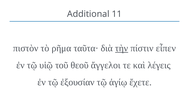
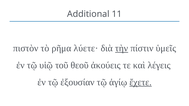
ταῦτα·: ταῦτα· -> λύετε·
εἶπεν: εἶπεν -> ὑμεῖς
ἄγγελοι: ἄγγελοι -> ἀκούεις
ἔχετε underline: none -> present
